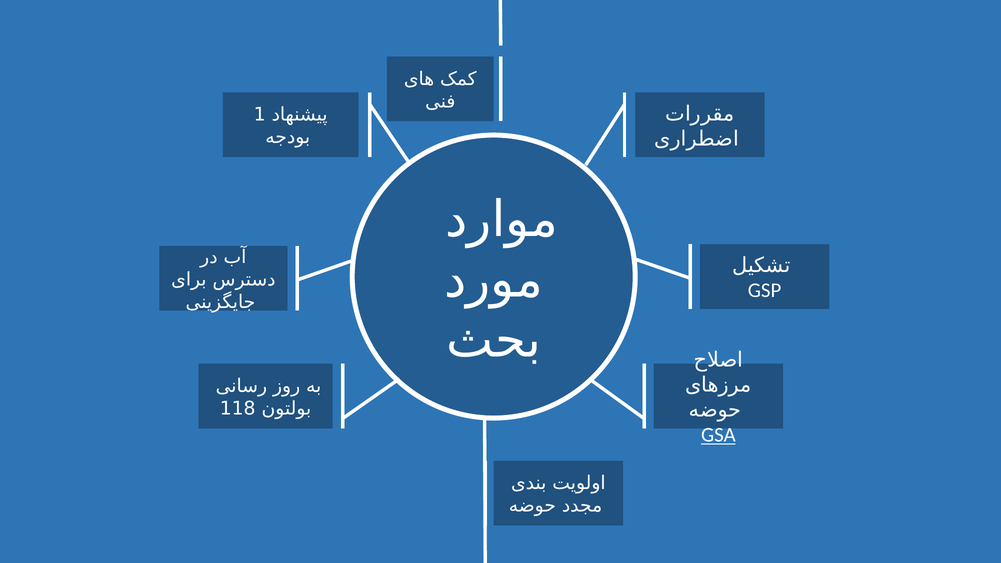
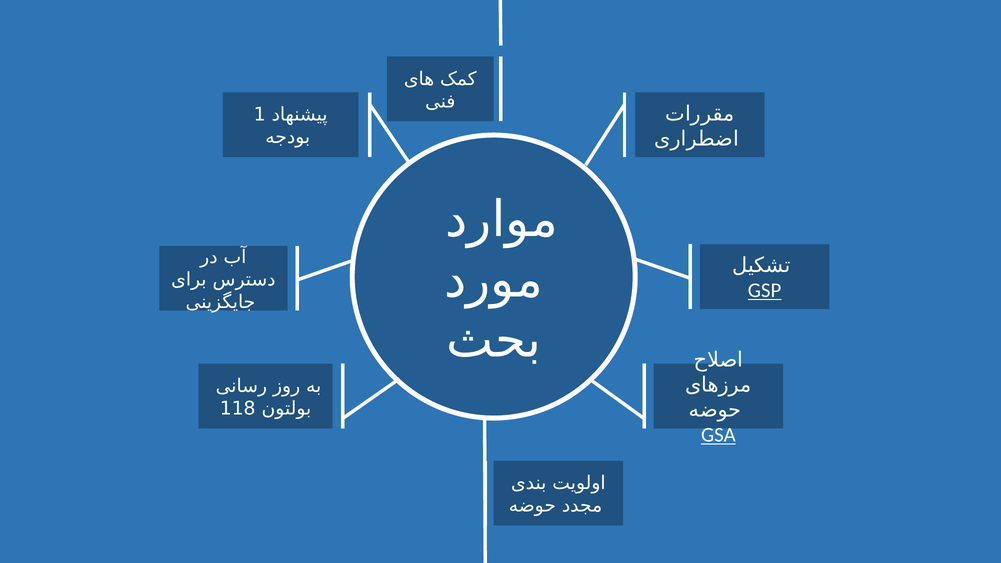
GSP underline: none -> present
